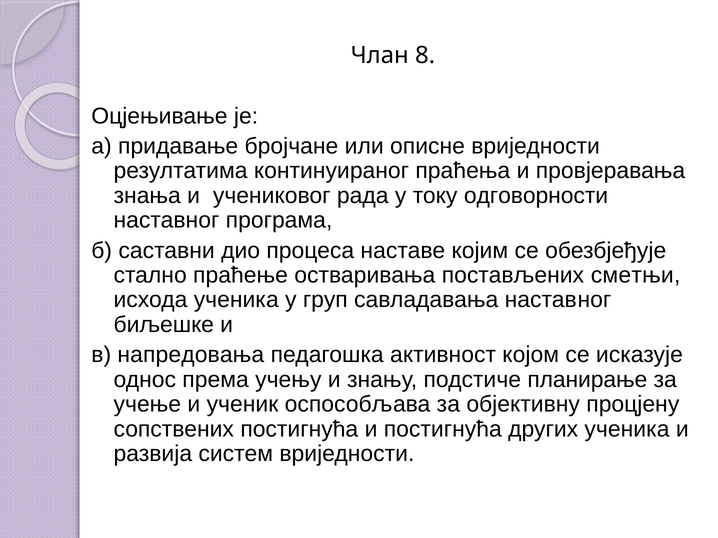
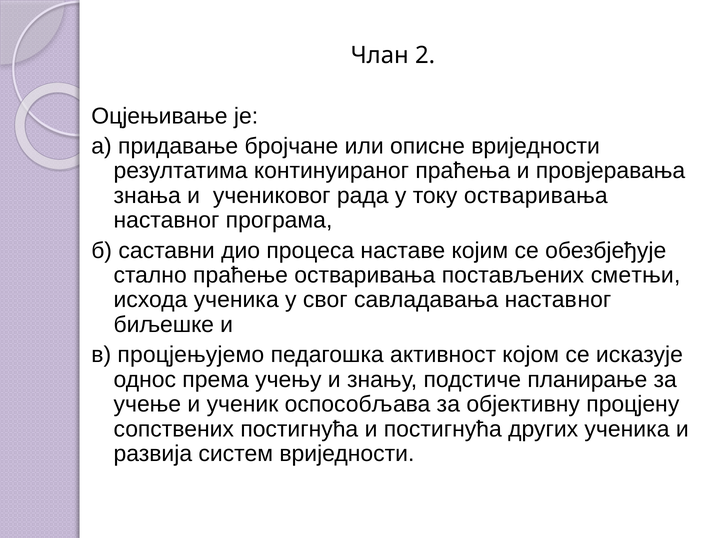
8: 8 -> 2
току одговорности: одговорности -> остваривања
груп: груп -> свог
напредовања: напредовања -> процјењујемо
